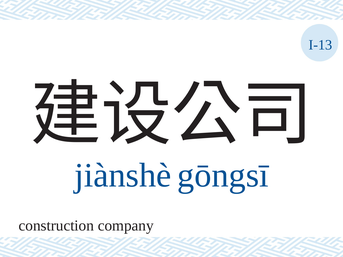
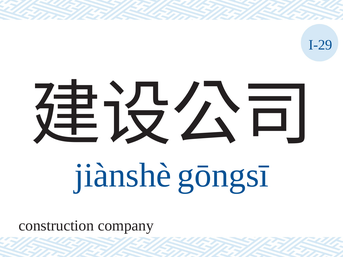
I-13: I-13 -> I-29
